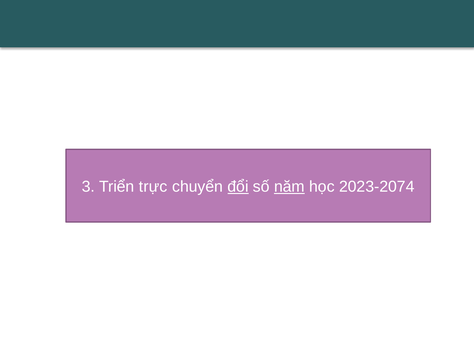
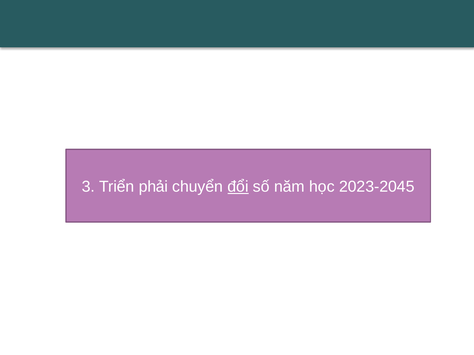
trực: trực -> phải
năm underline: present -> none
2023-2074: 2023-2074 -> 2023-2045
